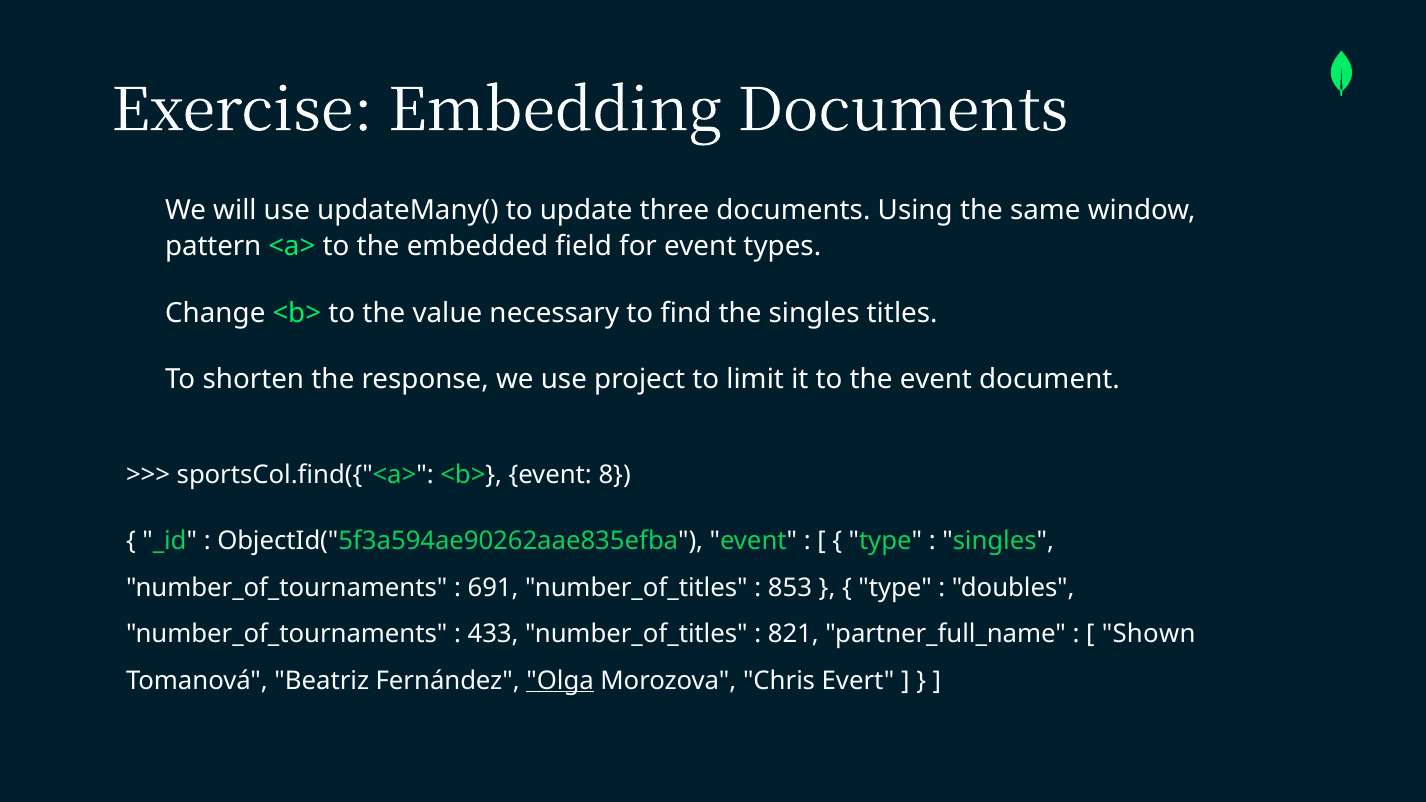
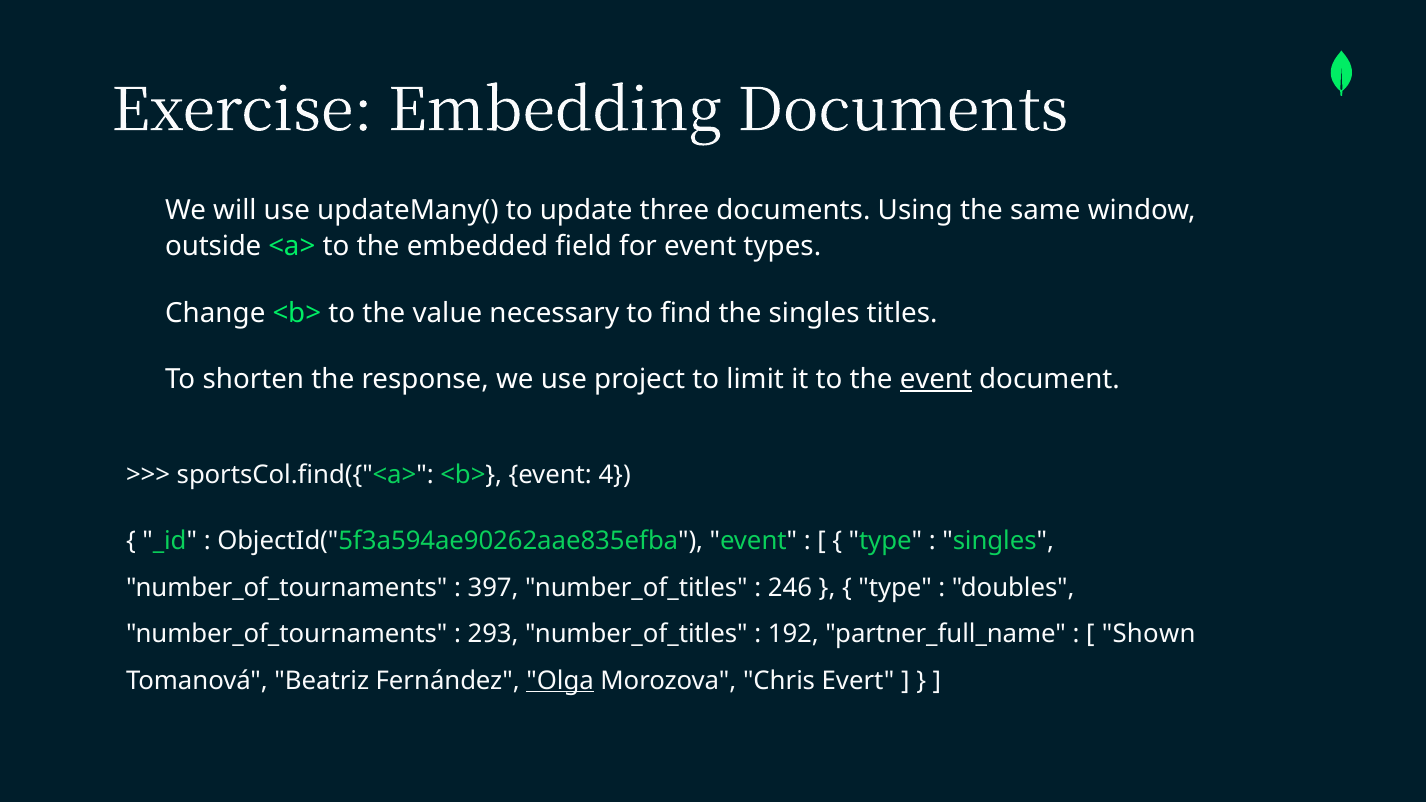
pattern: pattern -> outside
event at (936, 379) underline: none -> present
8: 8 -> 4
691: 691 -> 397
853: 853 -> 246
433: 433 -> 293
821: 821 -> 192
